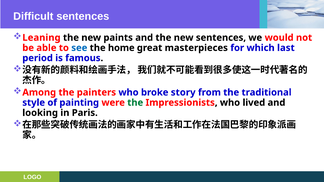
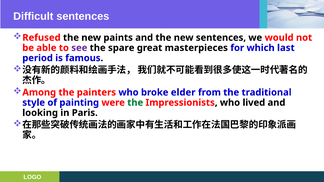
Leaning: Leaning -> Refused
see colour: blue -> purple
home: home -> spare
story: story -> elder
